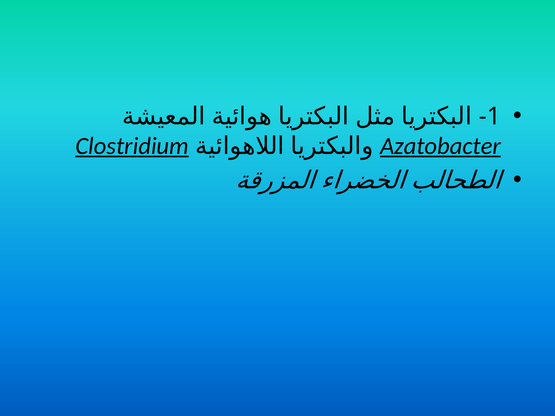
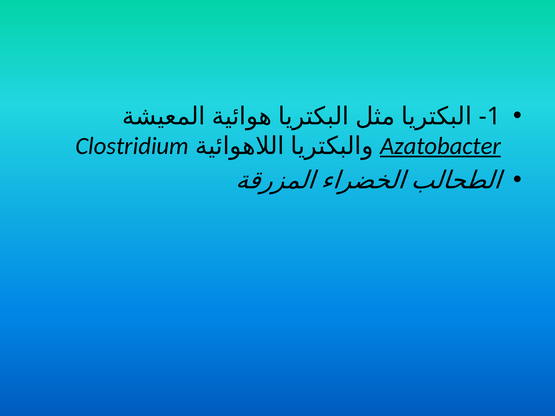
Clostridium underline: present -> none
